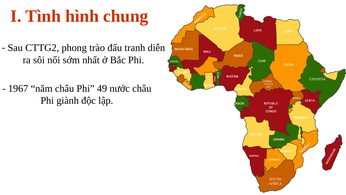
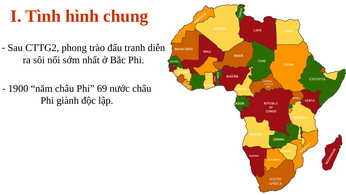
1967: 1967 -> 1900
49: 49 -> 69
